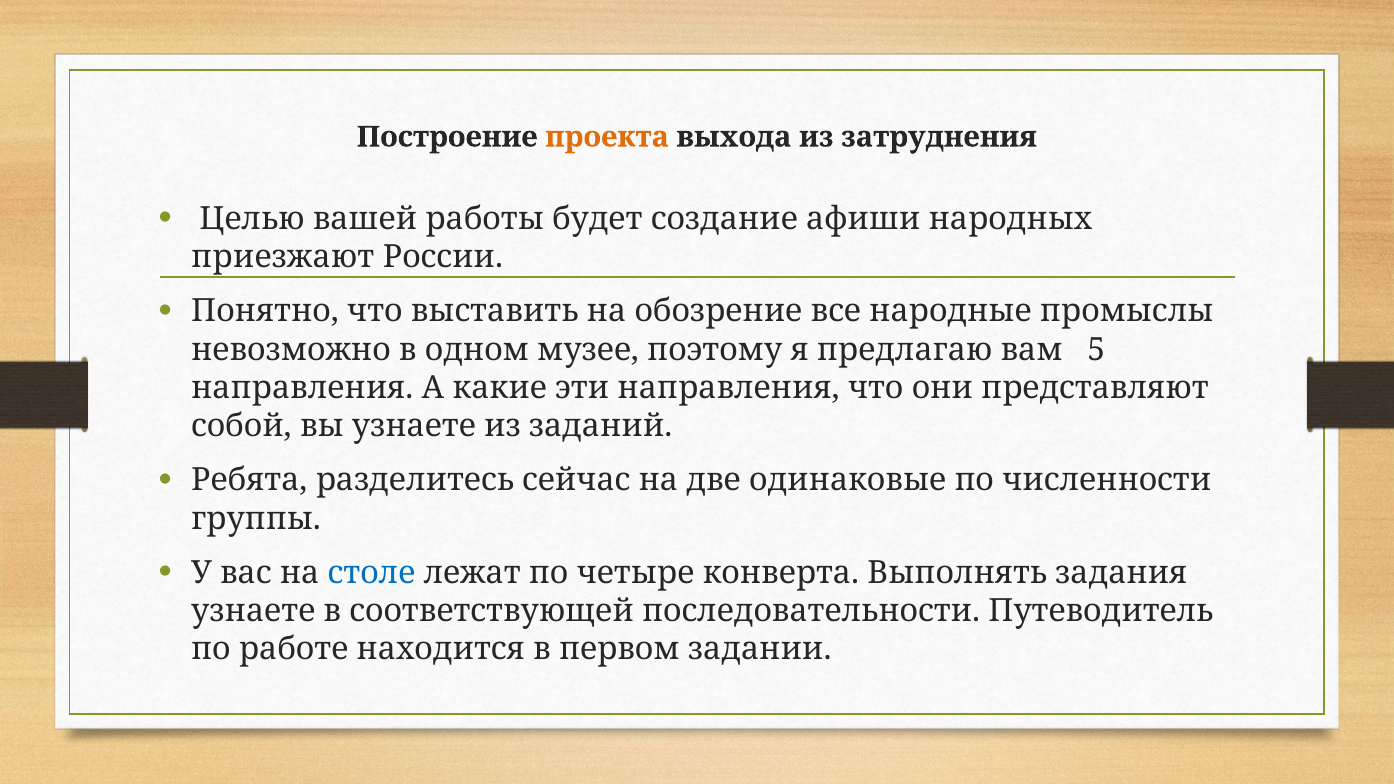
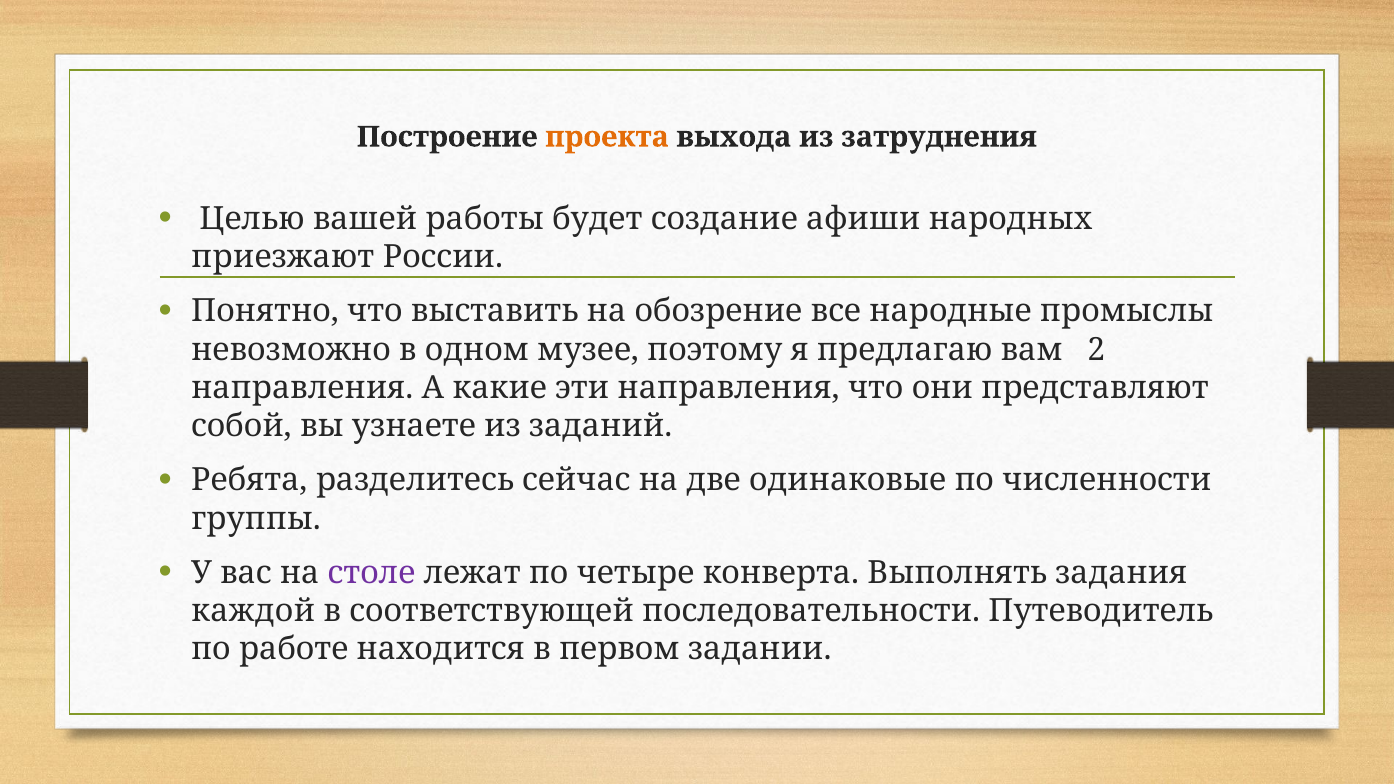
5: 5 -> 2
столе colour: blue -> purple
узнаете at (253, 611): узнаете -> каждой
